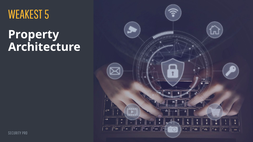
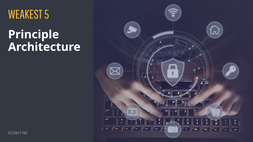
Property: Property -> Principle
